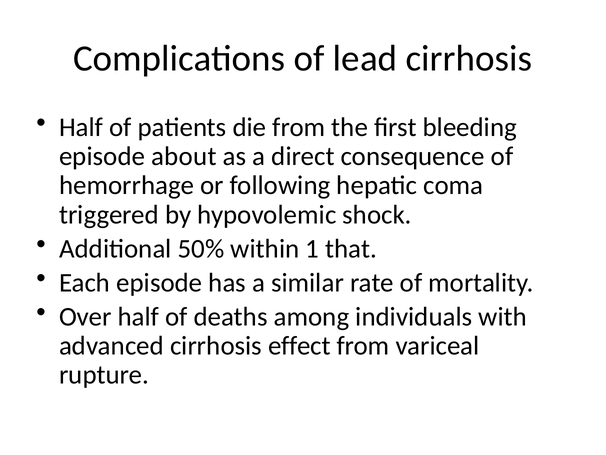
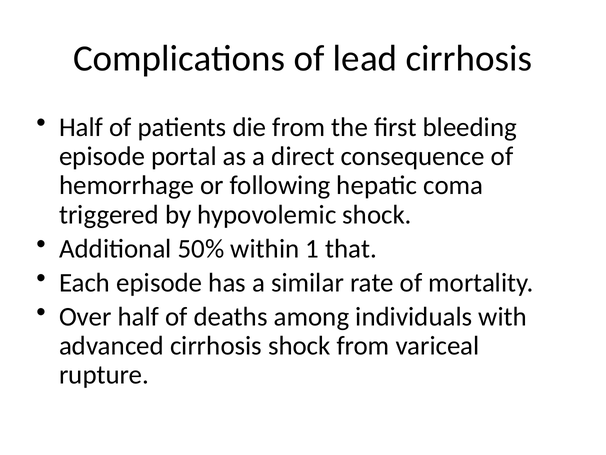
about: about -> portal
cirrhosis effect: effect -> shock
